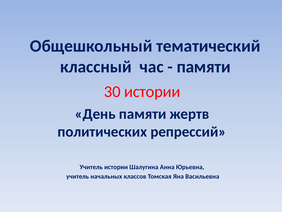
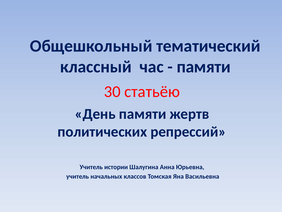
30 истории: истории -> статьёю
